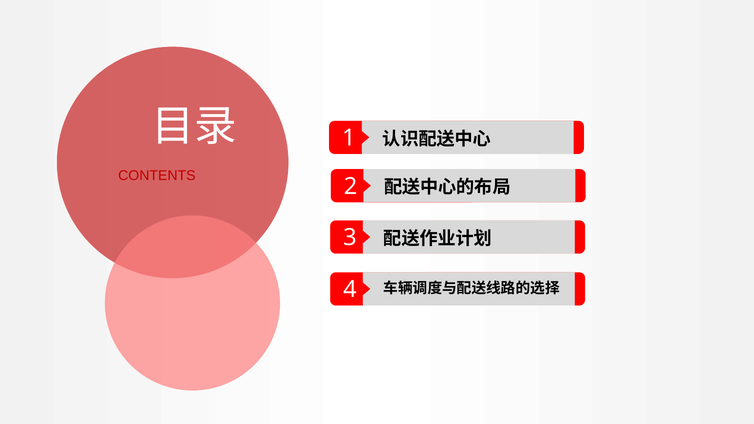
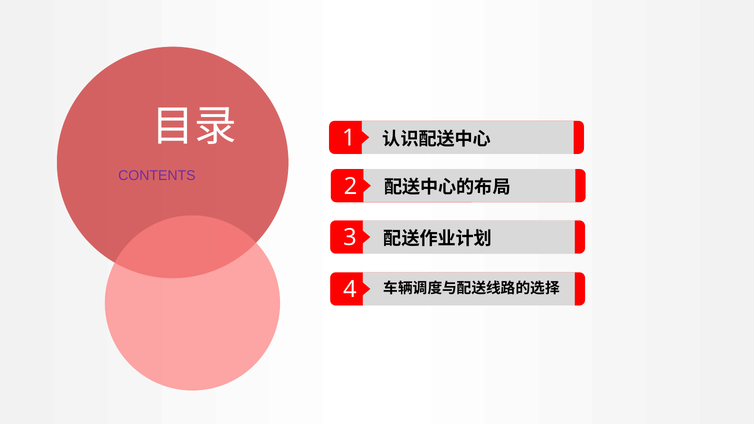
CONTENTS colour: red -> purple
